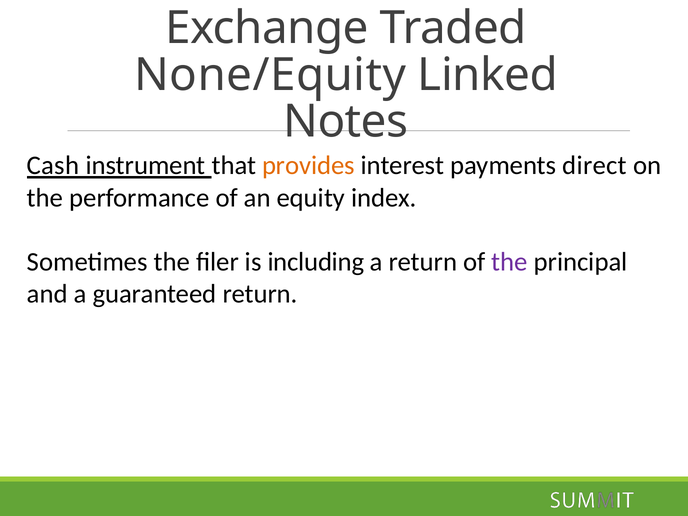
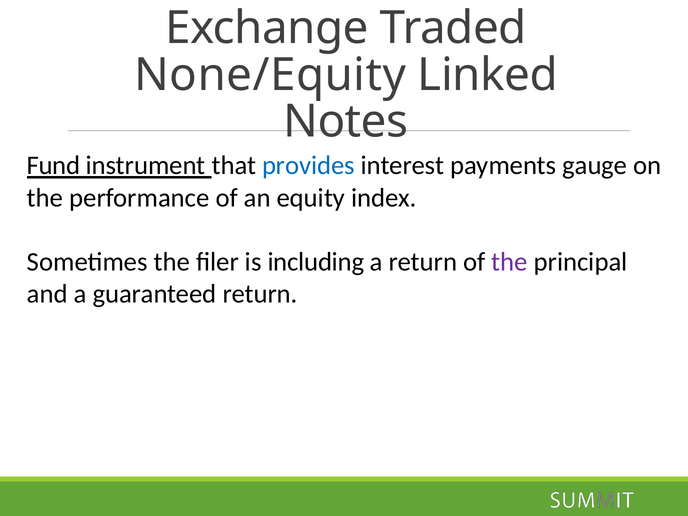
Cash: Cash -> Fund
provides colour: orange -> blue
direct: direct -> gauge
